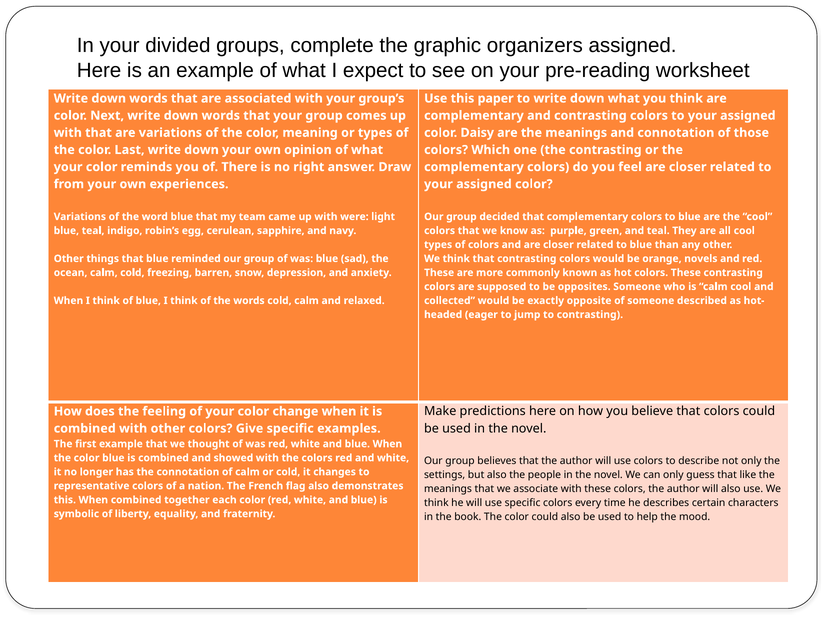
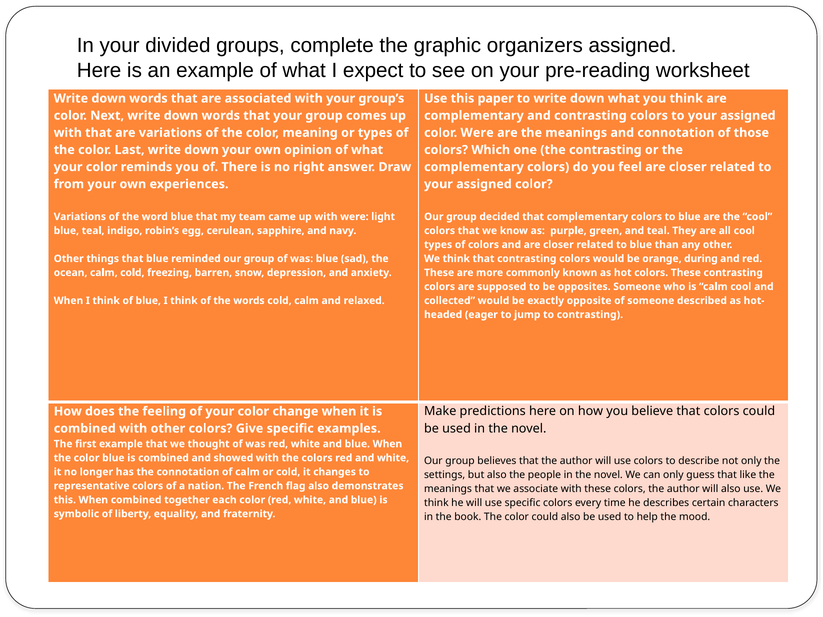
color Daisy: Daisy -> Were
novels: novels -> during
